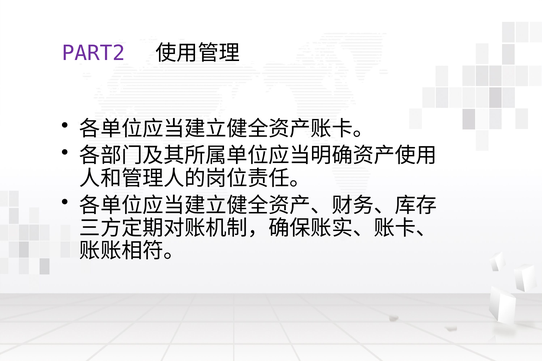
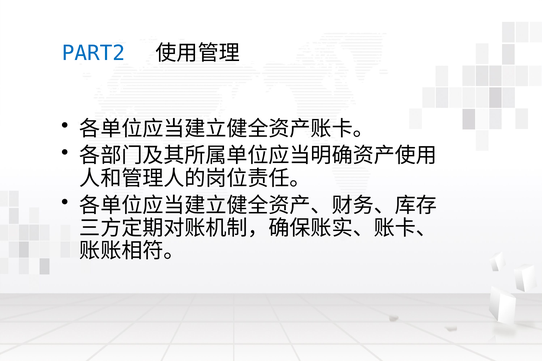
PART2 colour: purple -> blue
